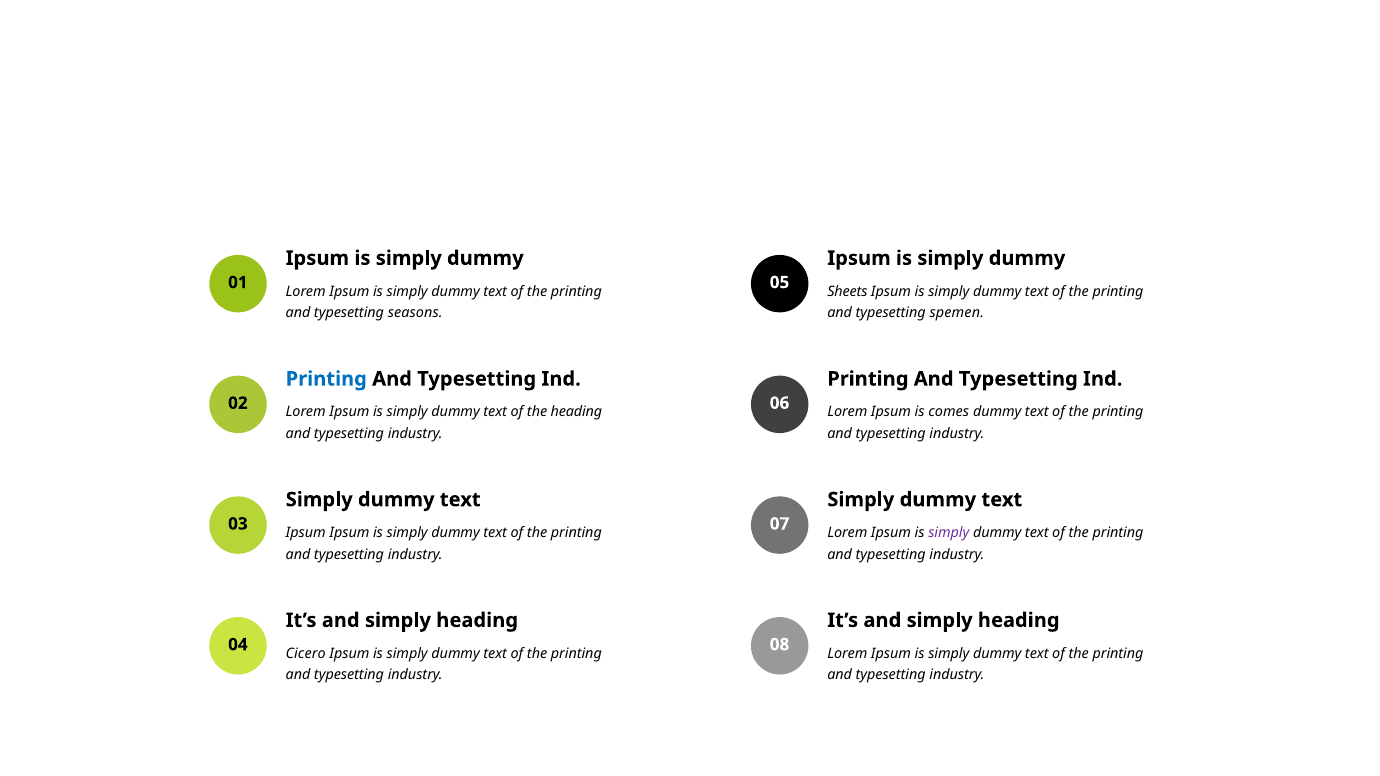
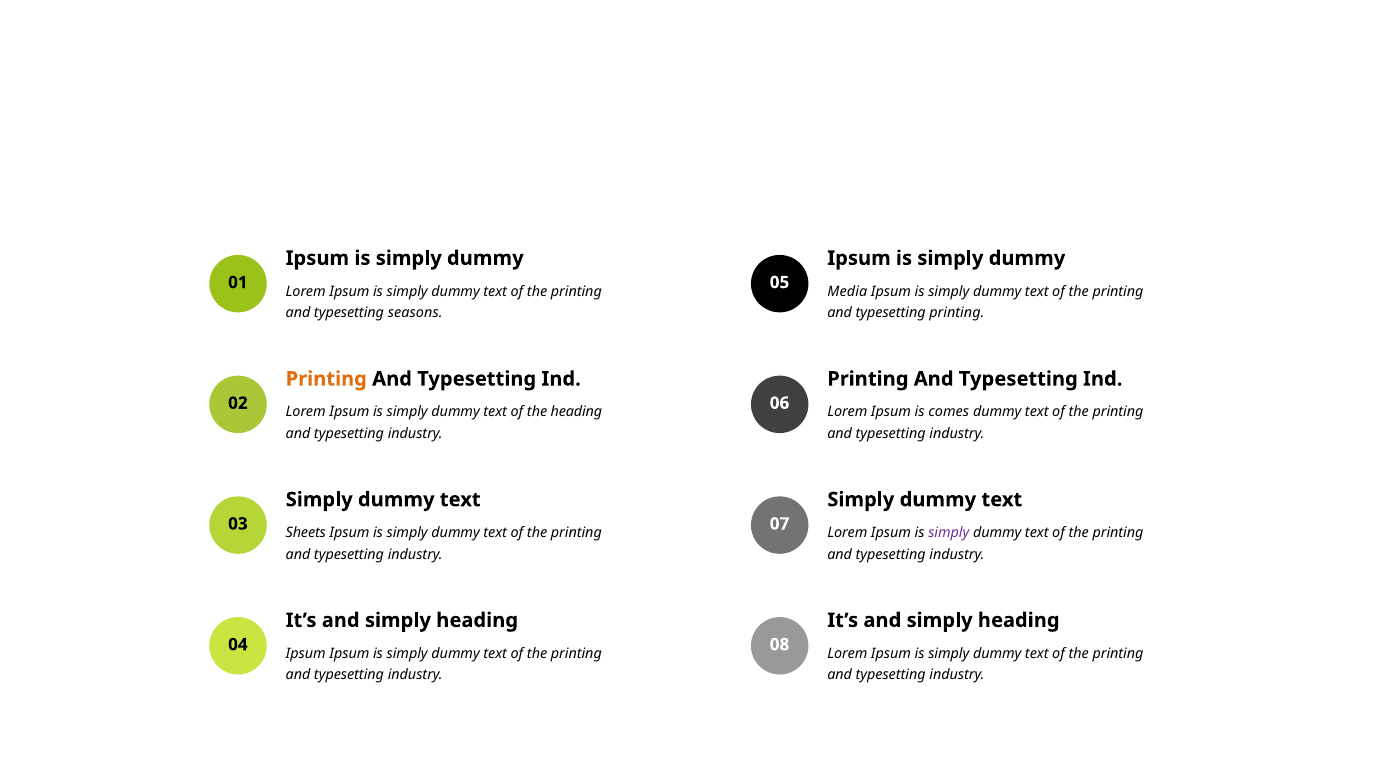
Sheets: Sheets -> Media
typesetting spemen: spemen -> printing
Printing at (326, 379) colour: blue -> orange
03 Ipsum: Ipsum -> Sheets
04 Cicero: Cicero -> Ipsum
